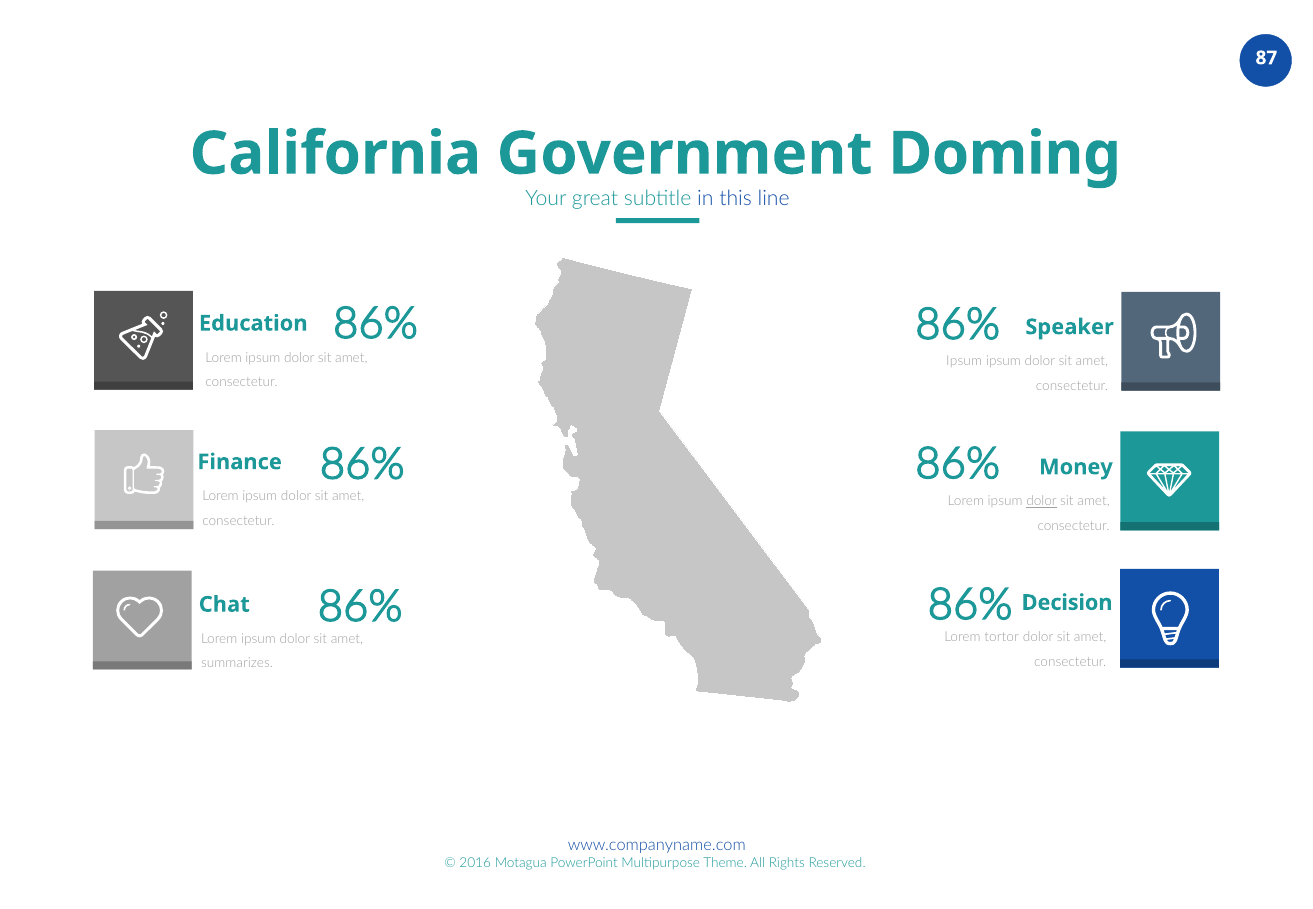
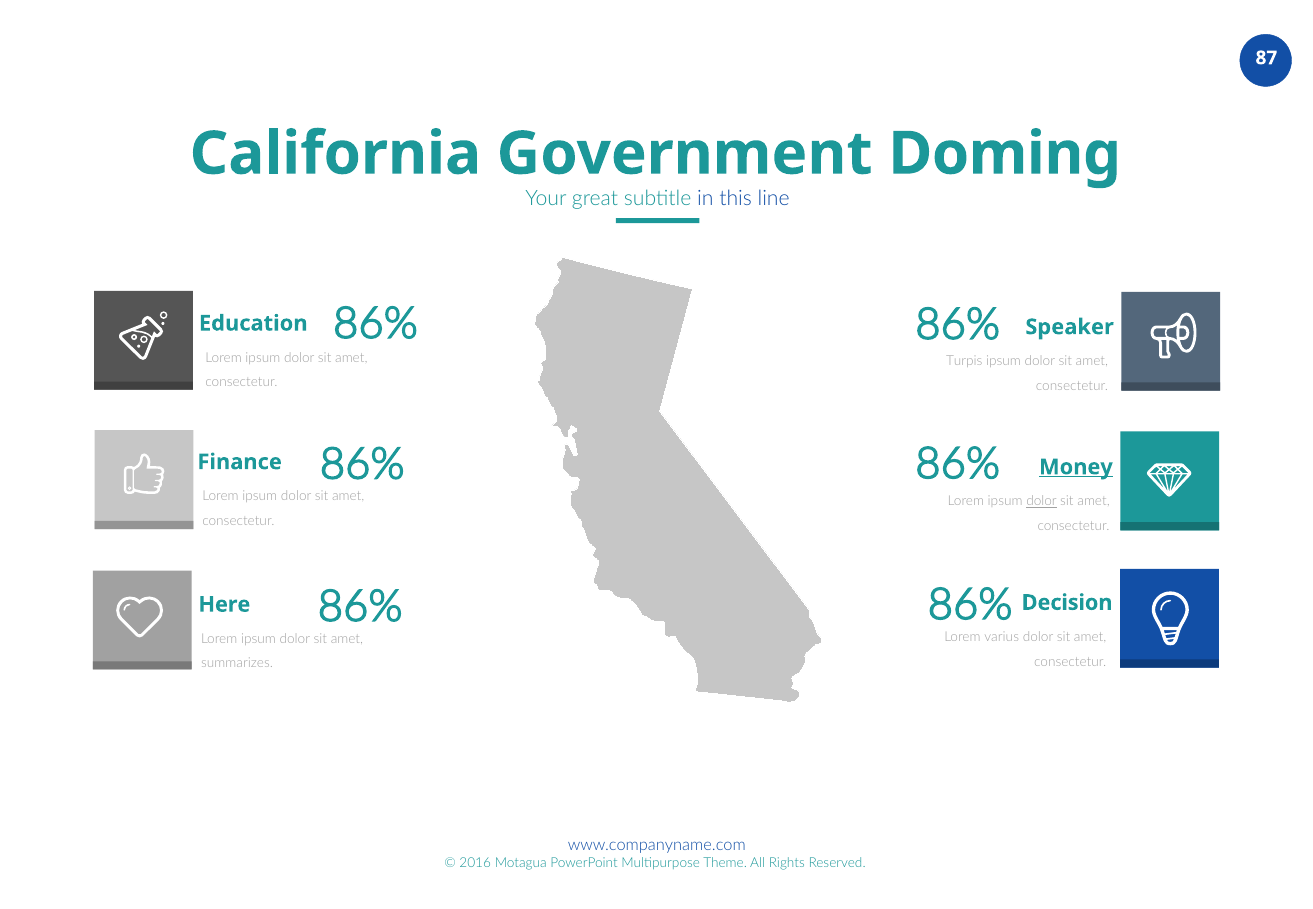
Ipsum at (964, 361): Ipsum -> Turpis
Money underline: none -> present
Chat: Chat -> Here
tortor: tortor -> varius
